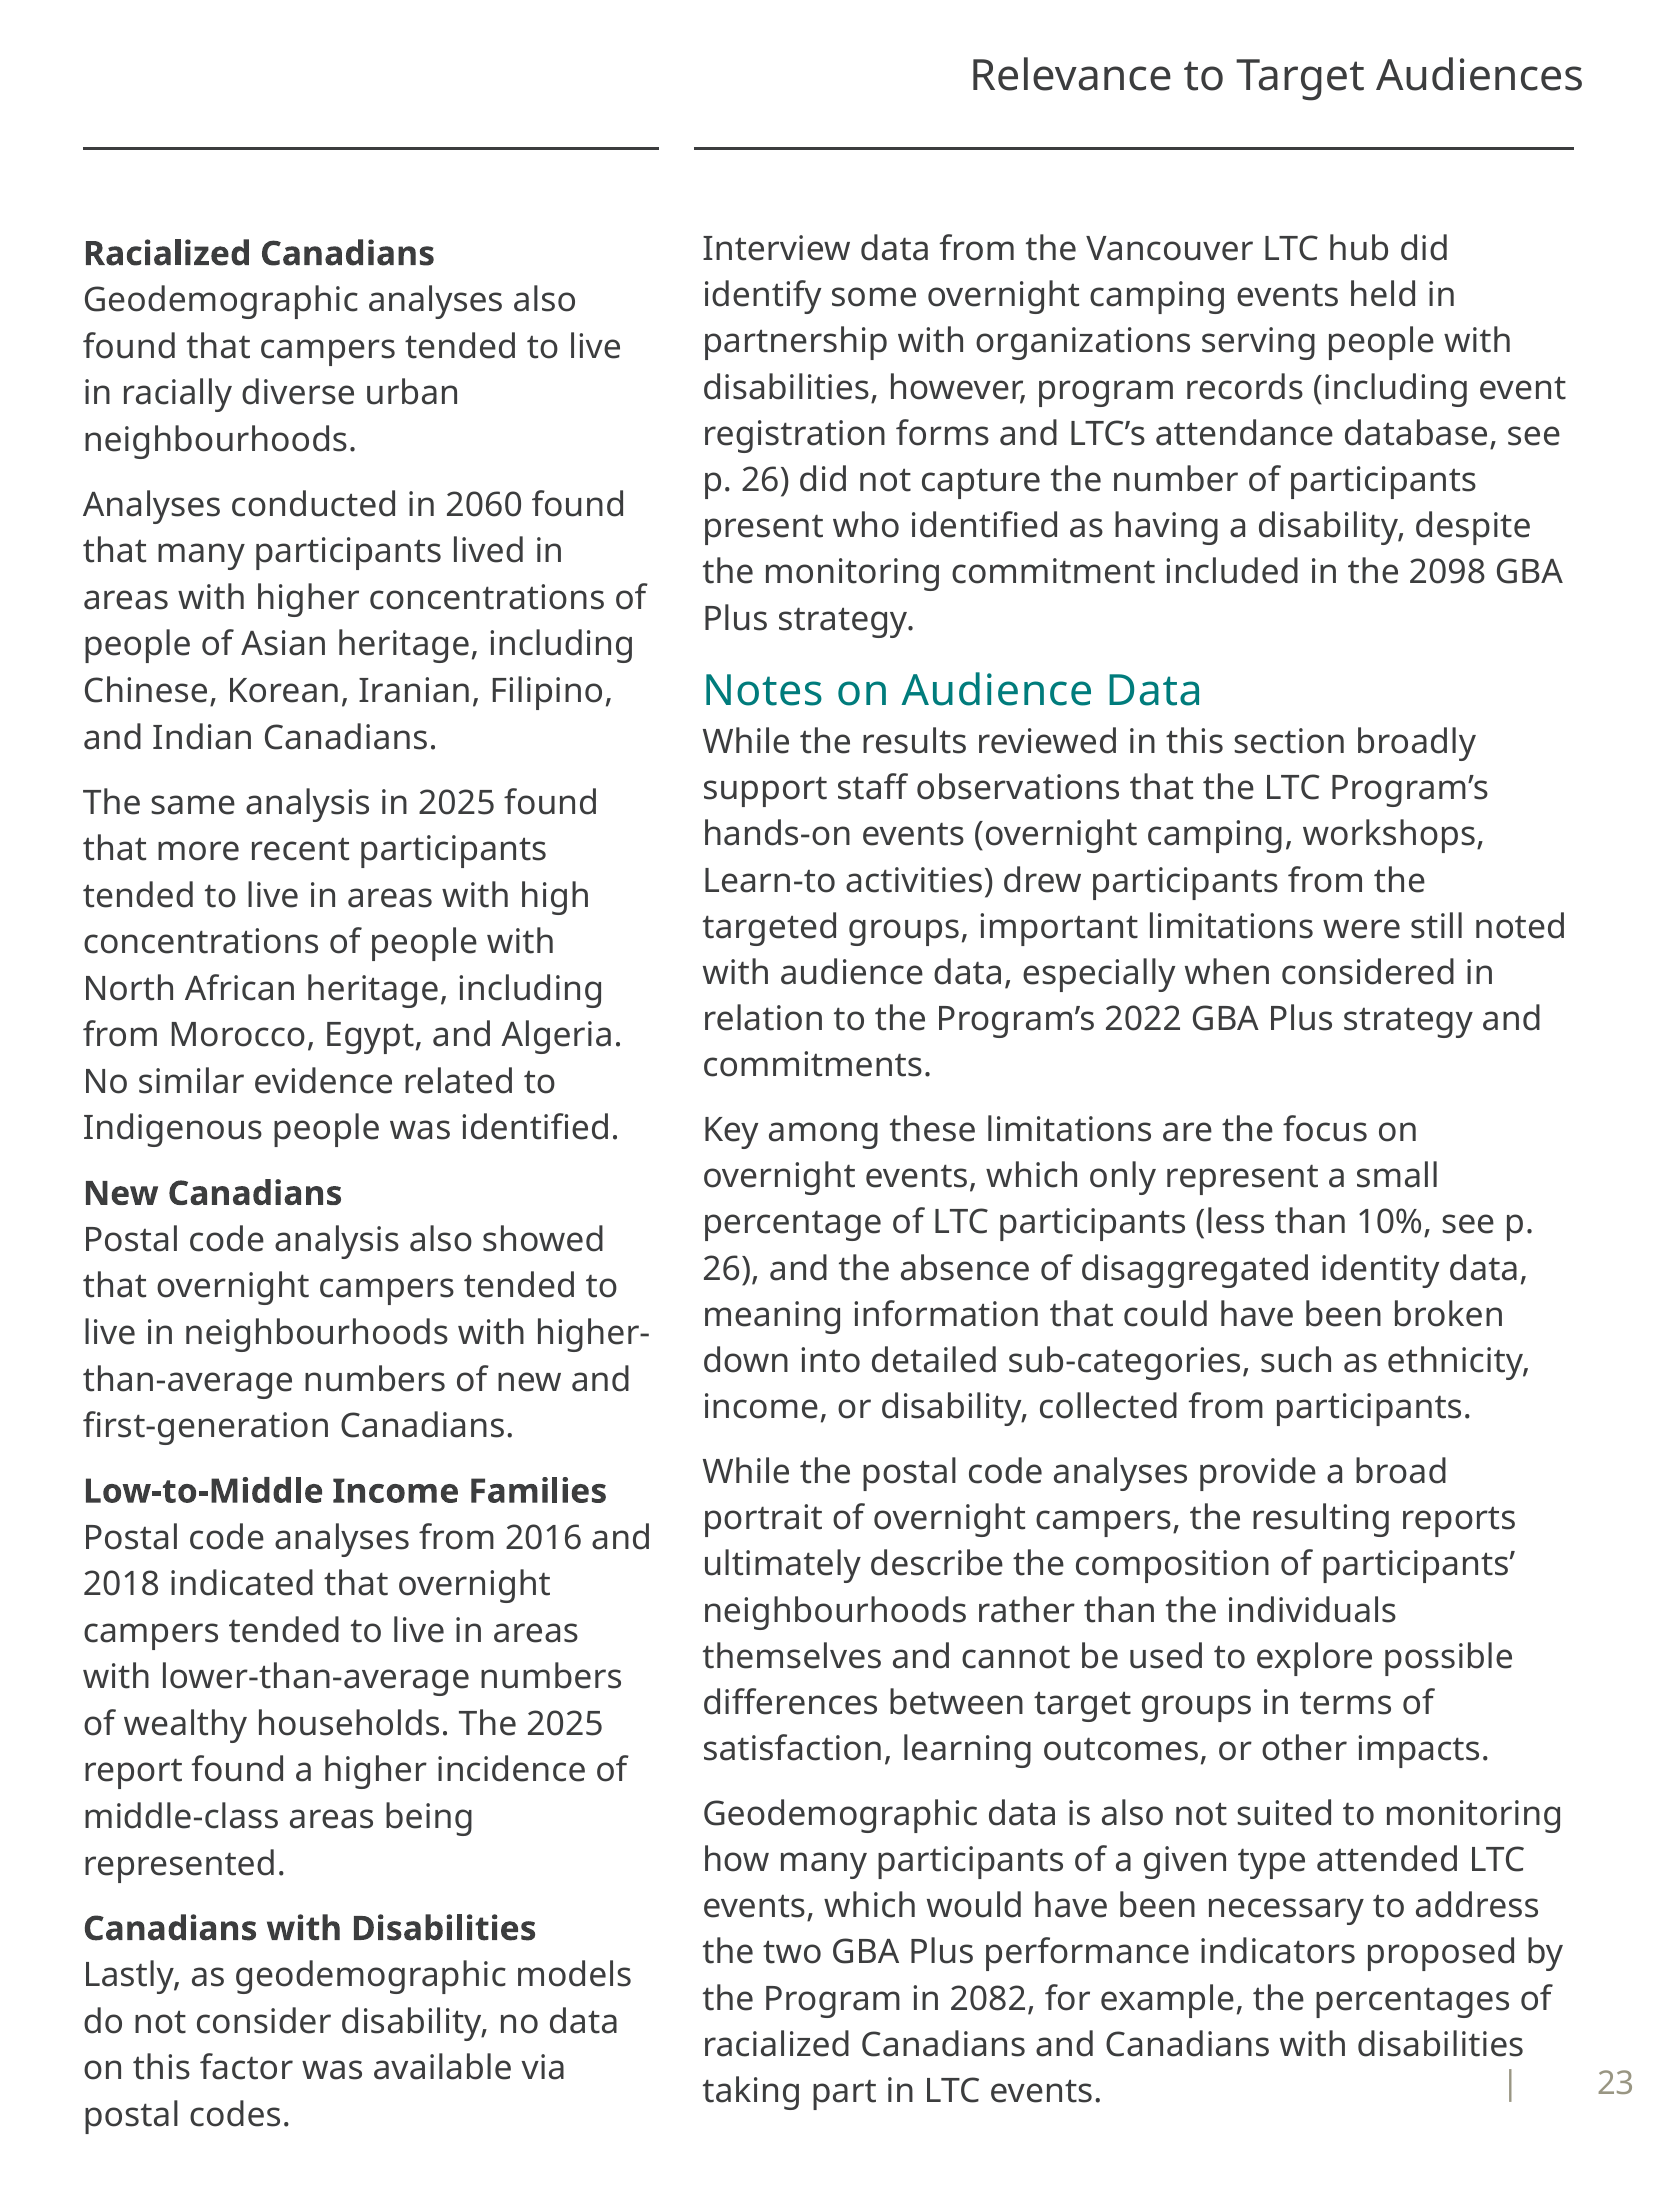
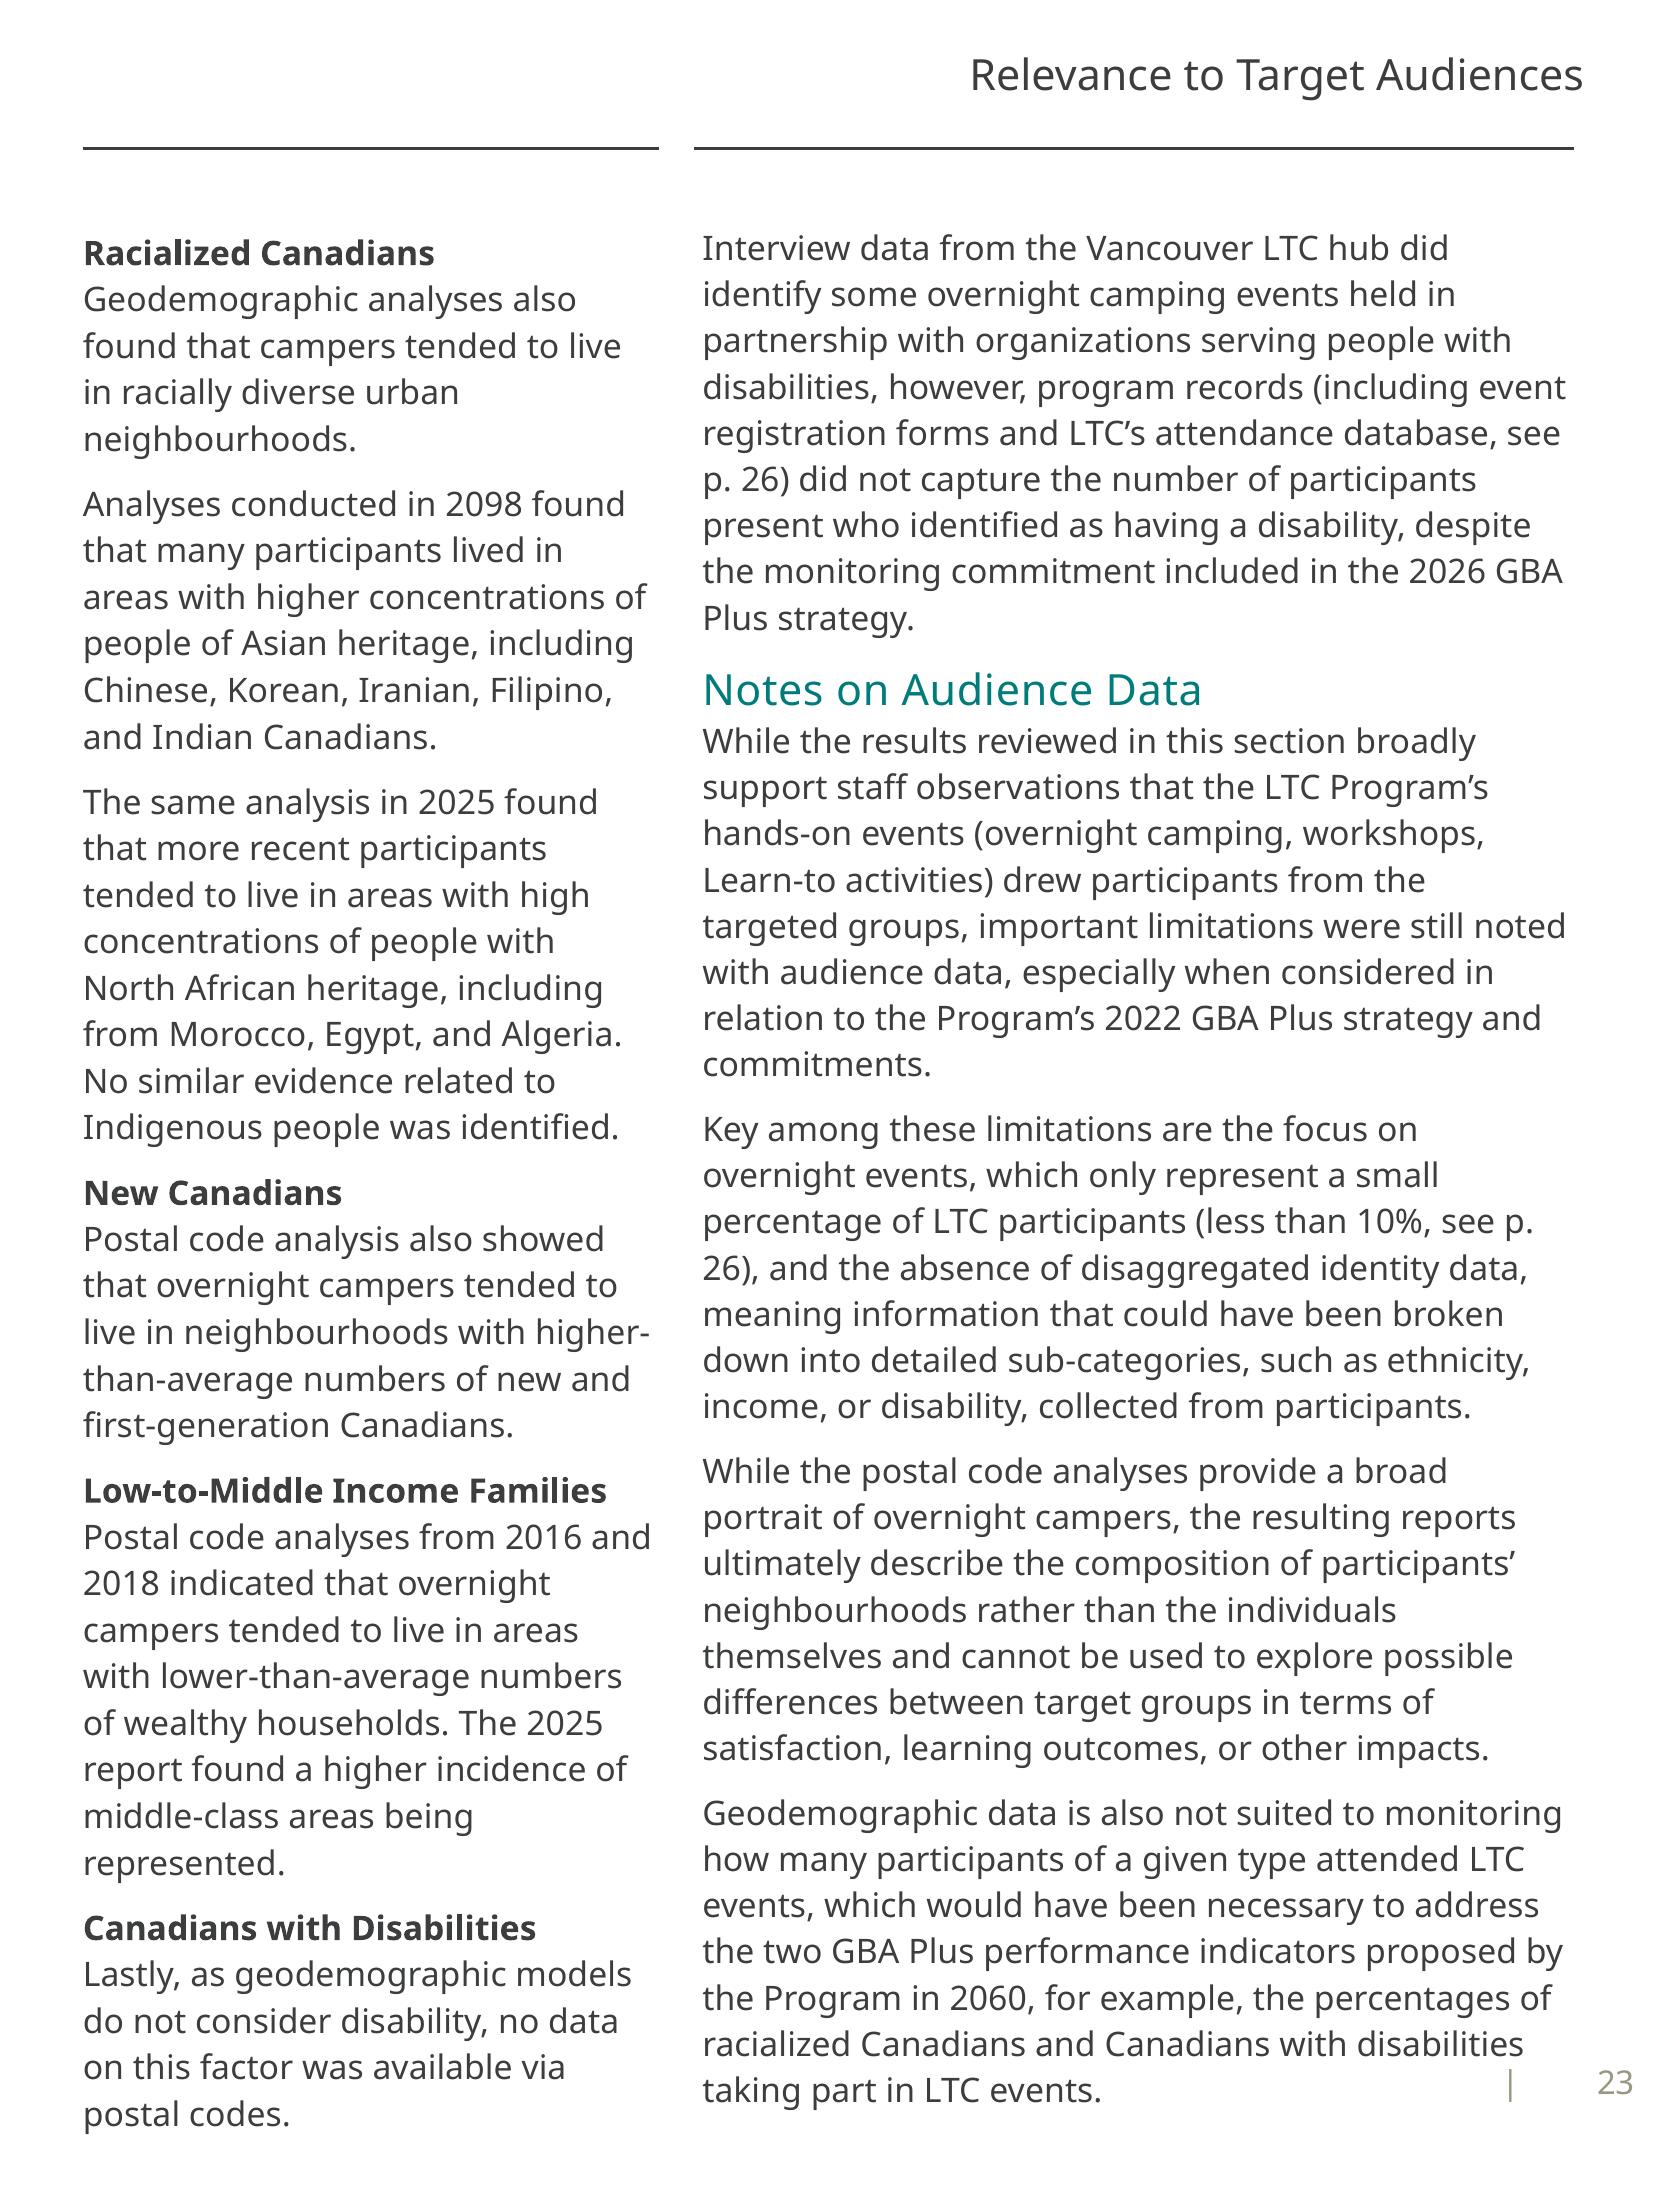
2060: 2060 -> 2098
2098: 2098 -> 2026
2082: 2082 -> 2060
